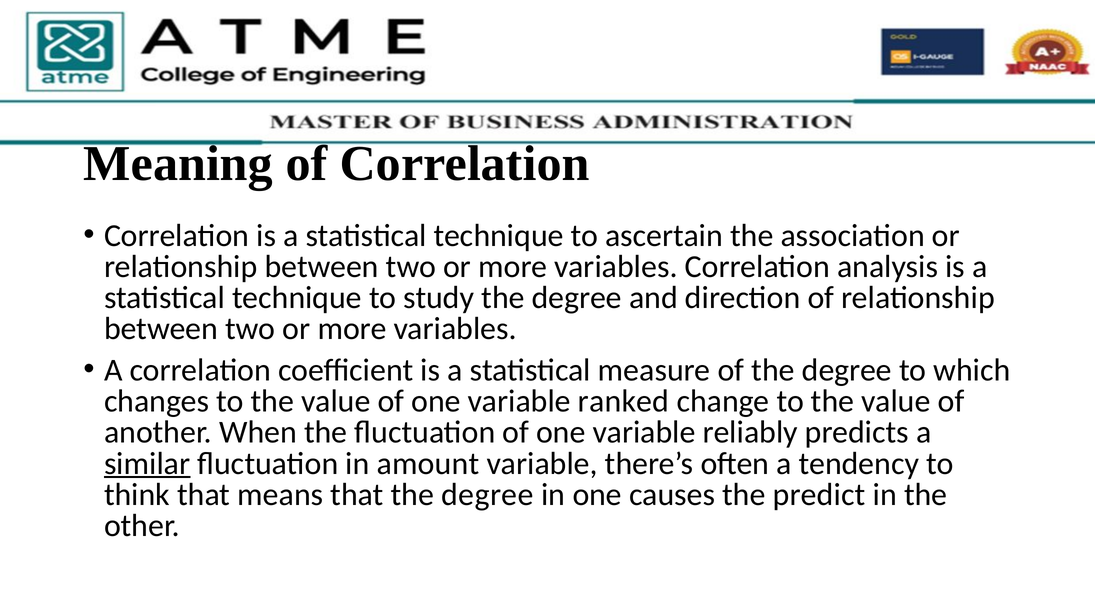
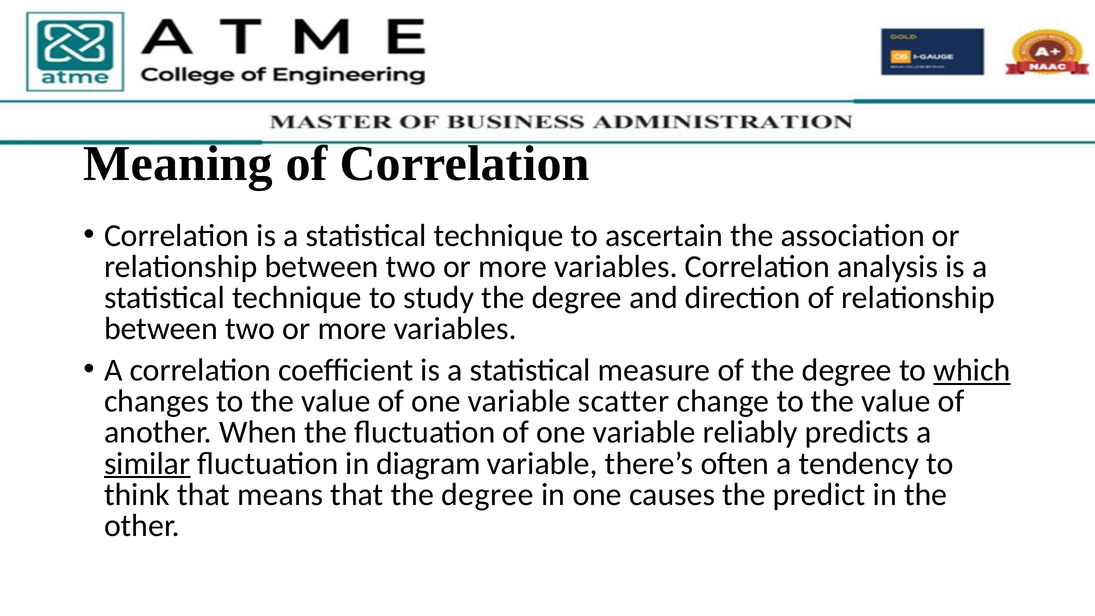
which underline: none -> present
ranked: ranked -> scatter
amount: amount -> diagram
